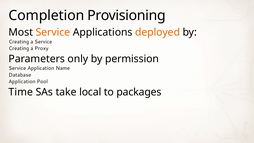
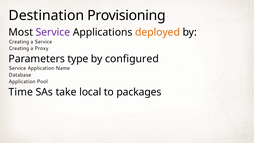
Completion: Completion -> Destination
Service at (53, 32) colour: orange -> purple
only: only -> type
permission: permission -> configured
